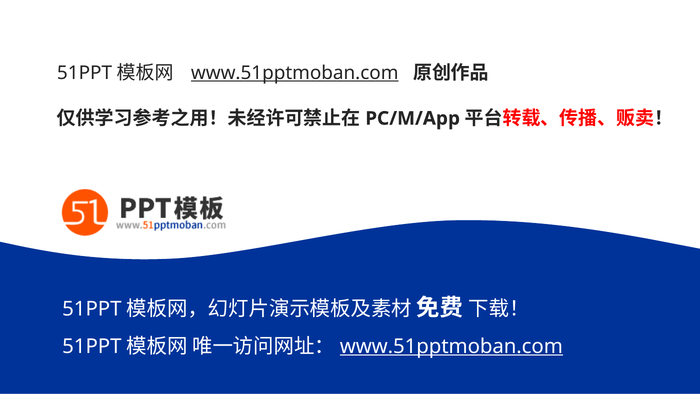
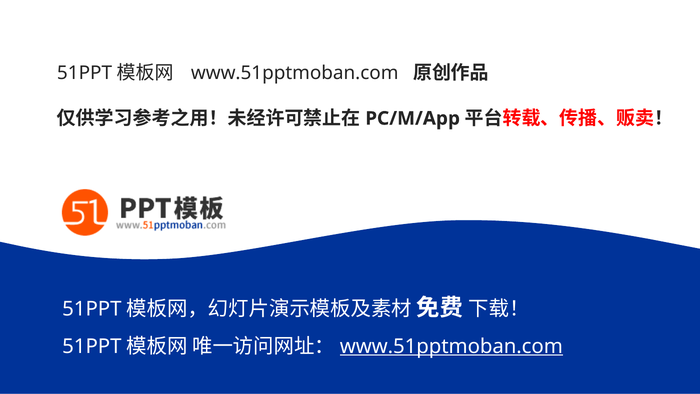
www.51pptmoban.com at (295, 73) underline: present -> none
